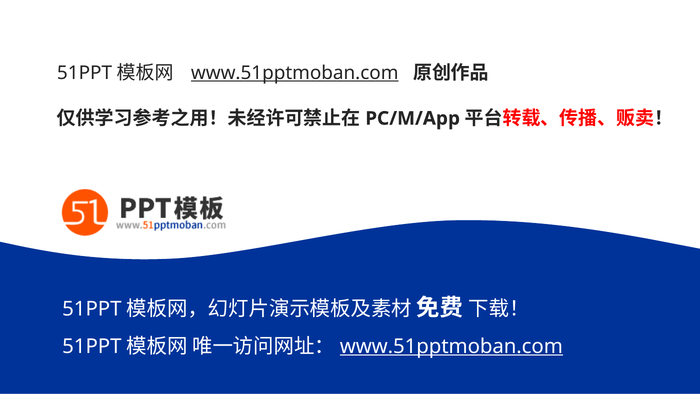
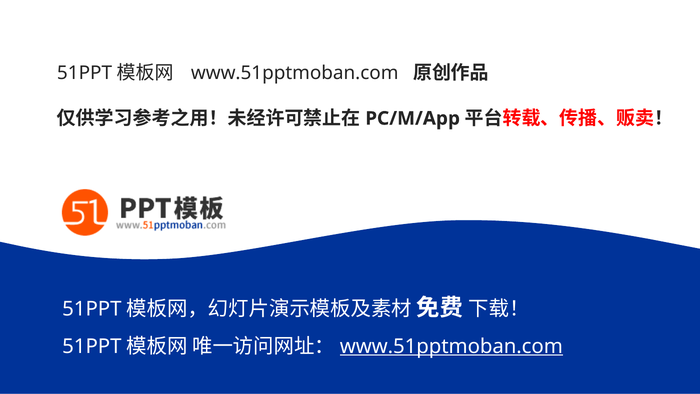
www.51pptmoban.com at (295, 73) underline: present -> none
